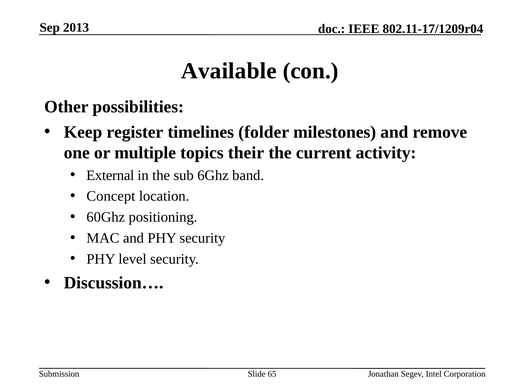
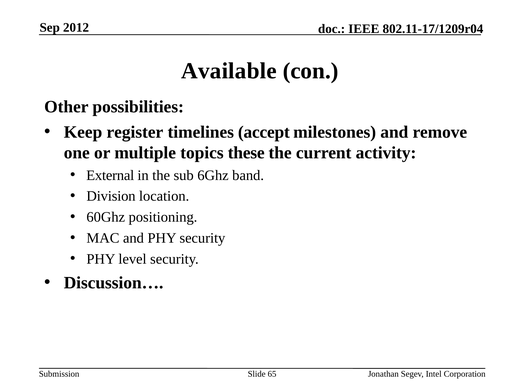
2013: 2013 -> 2012
folder: folder -> accept
their: their -> these
Concept: Concept -> Division
